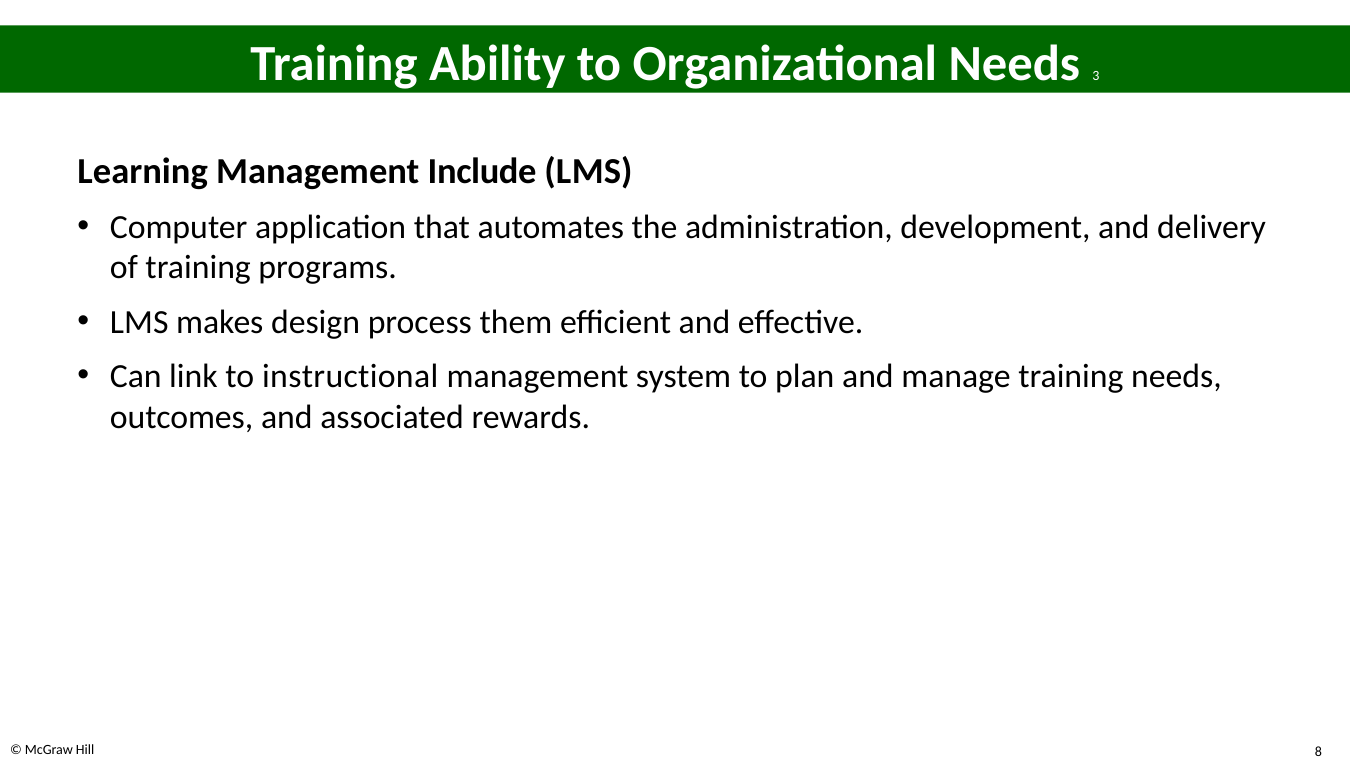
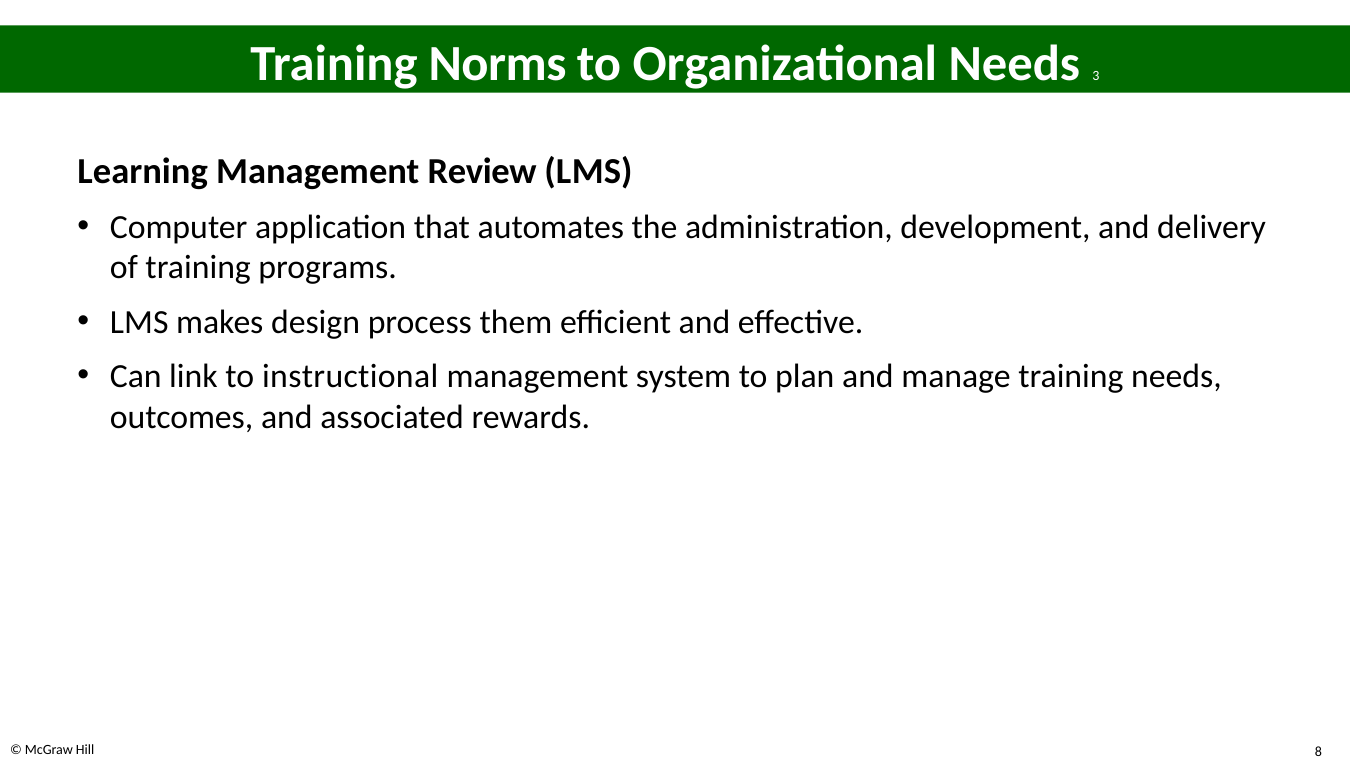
Ability: Ability -> Norms
Include: Include -> Review
